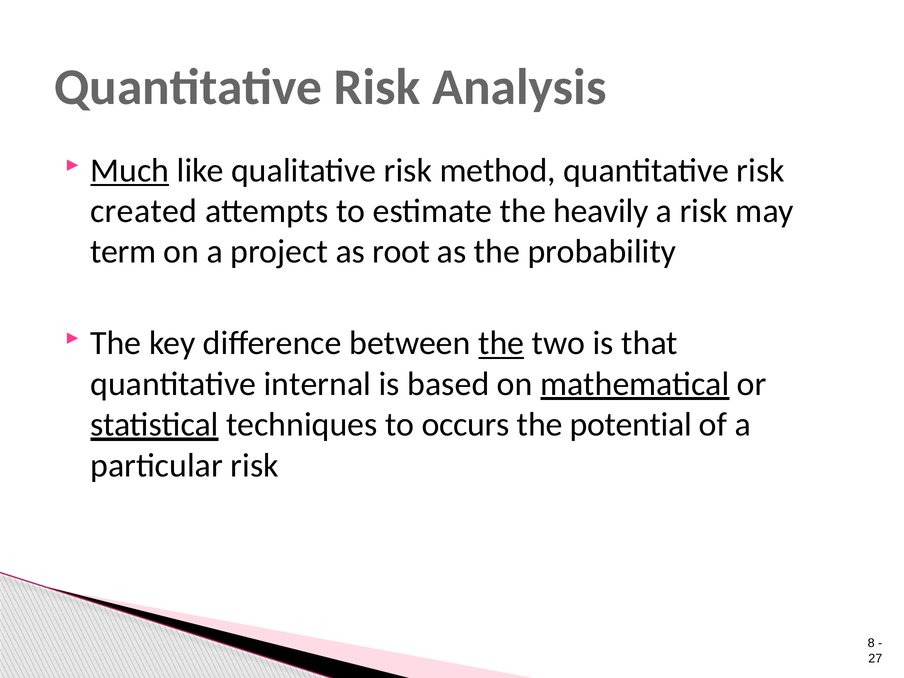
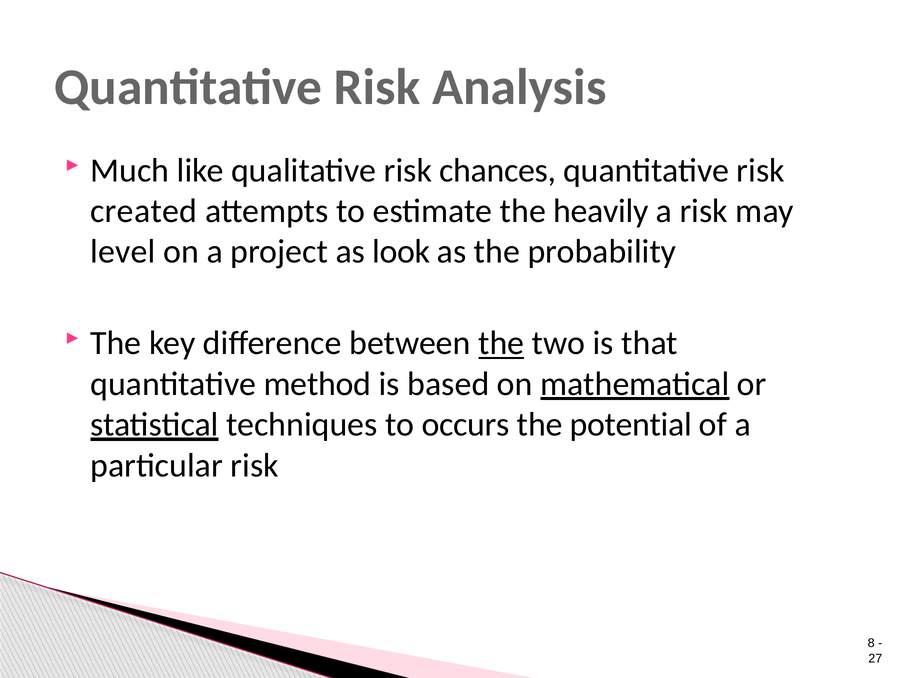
Much underline: present -> none
method: method -> chances
term: term -> level
root: root -> look
internal: internal -> method
